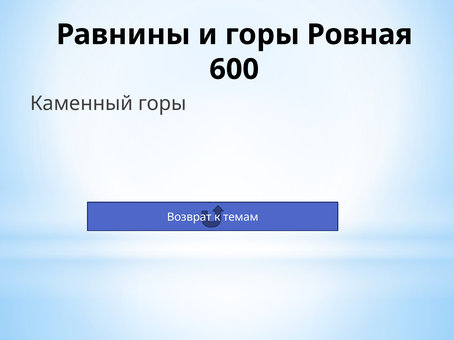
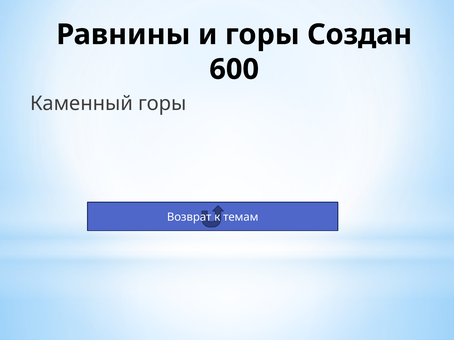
Ровная: Ровная -> Создан
